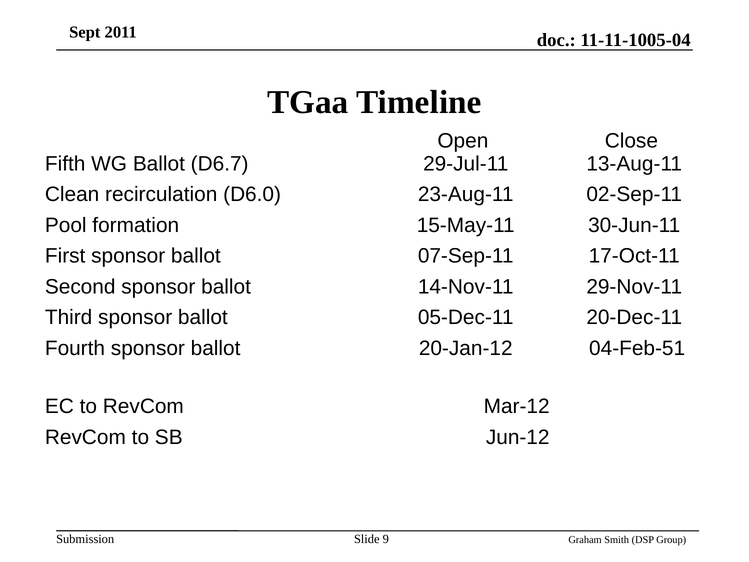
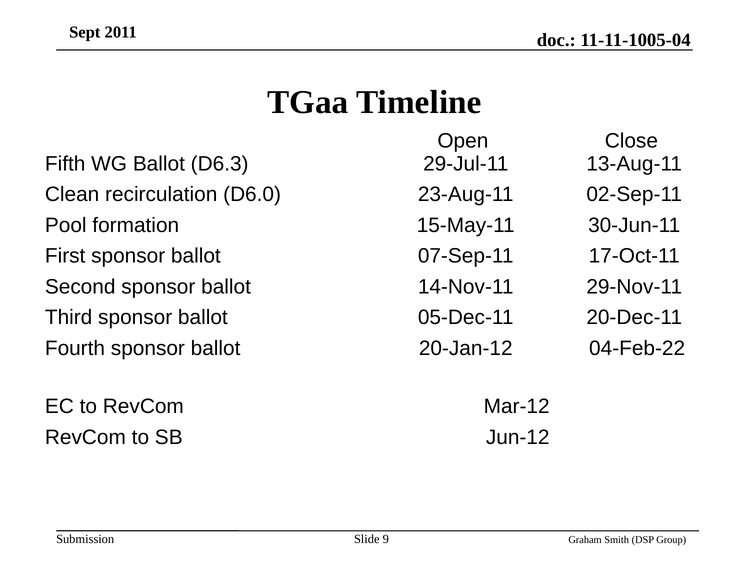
D6.7: D6.7 -> D6.3
04-Feb-51: 04-Feb-51 -> 04-Feb-22
